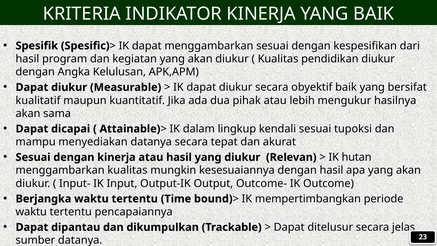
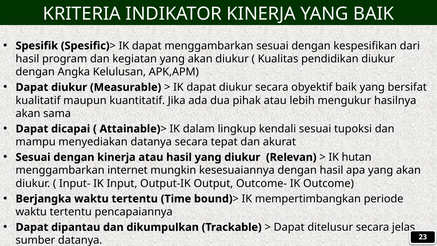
menggambarkan kualitas: kualitas -> internet
